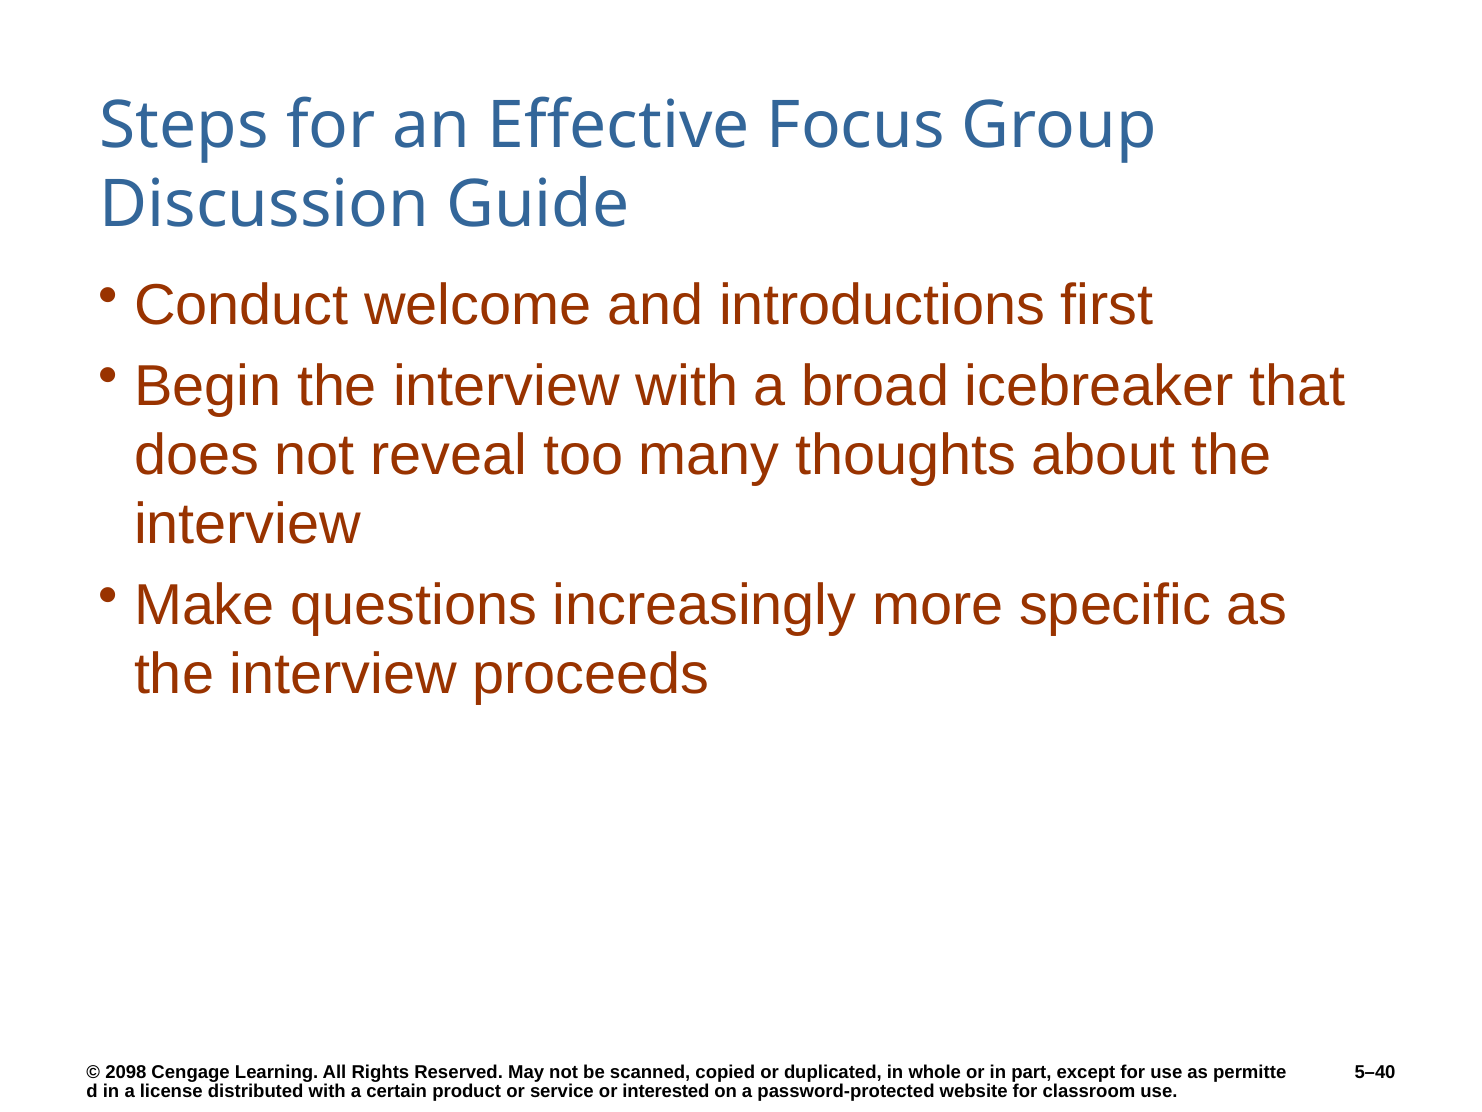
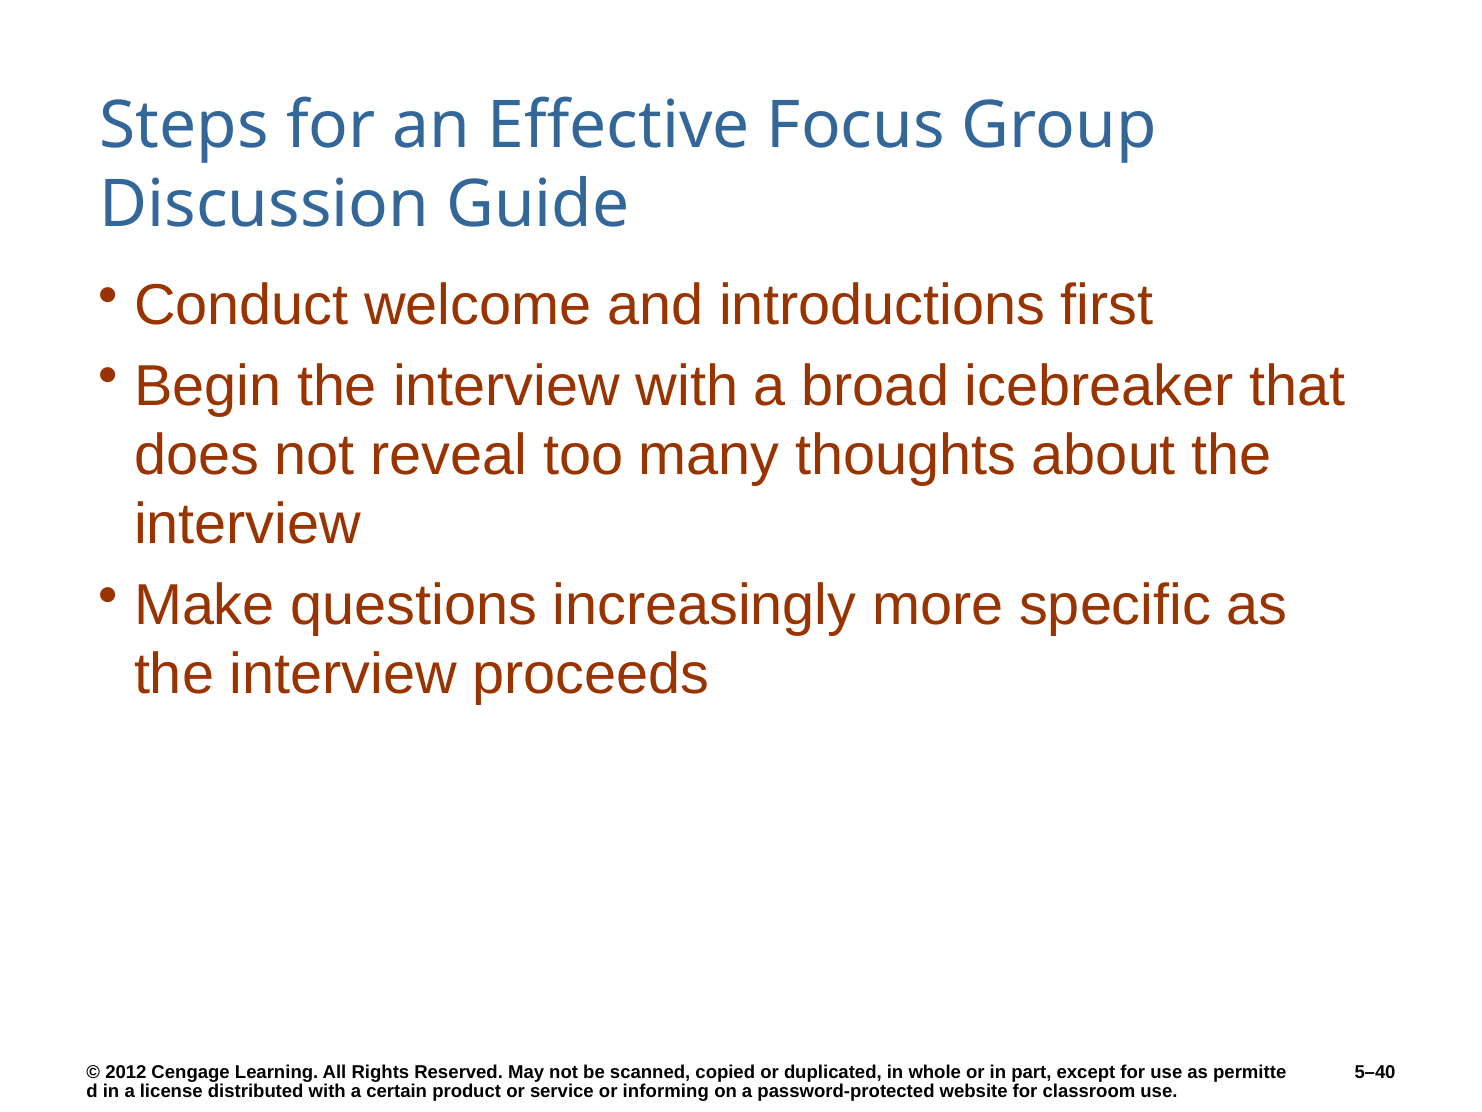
2098: 2098 -> 2012
interested: interested -> informing
